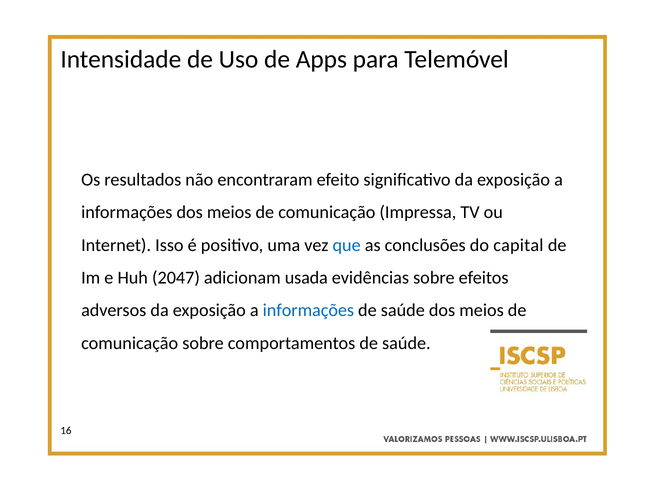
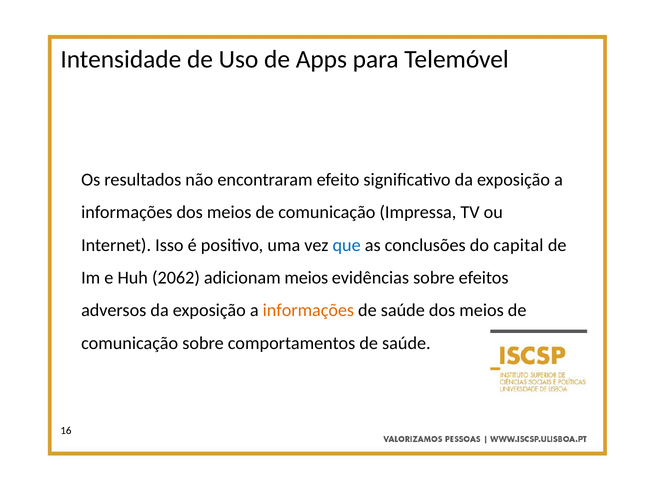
2047: 2047 -> 2062
adicionam usada: usada -> meios
informações at (308, 311) colour: blue -> orange
